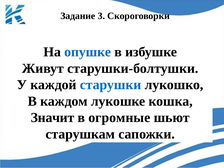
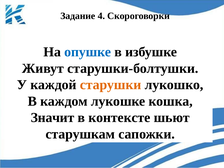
3: 3 -> 4
старушки colour: blue -> orange
огромные: огромные -> контексте
